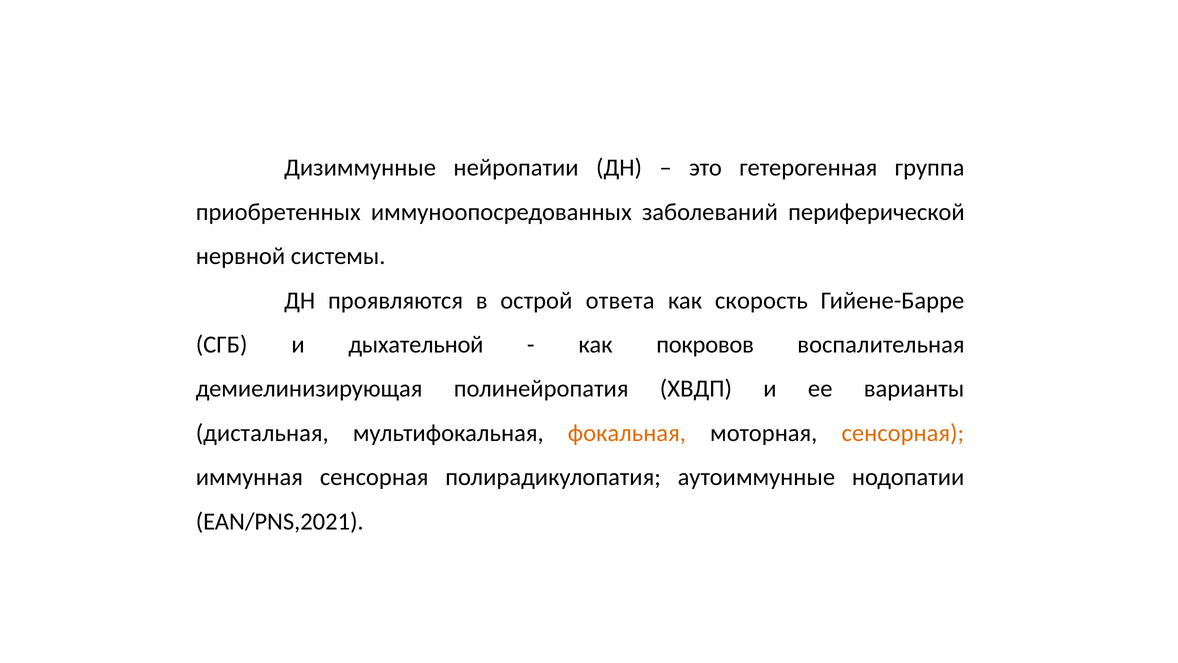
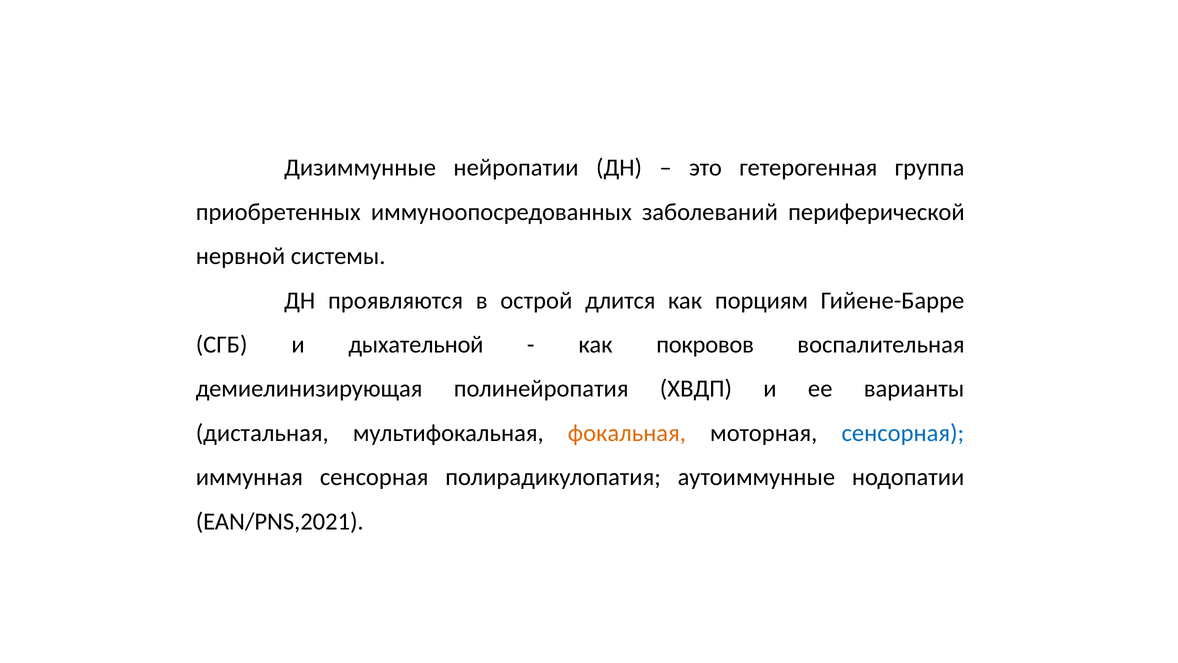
ответа: ответа -> длится
скорость: скорость -> порциям
сенсорная at (903, 433) colour: orange -> blue
